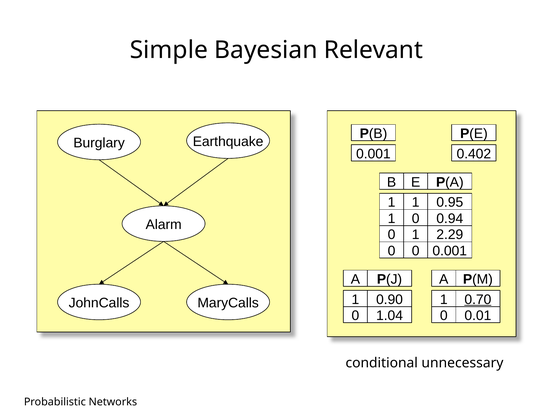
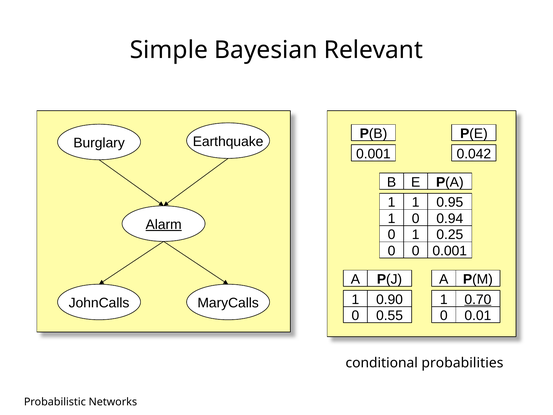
0.402: 0.402 -> 0.042
Alarm underline: none -> present
2.29: 2.29 -> 0.25
1.04: 1.04 -> 0.55
unnecessary: unnecessary -> probabilities
